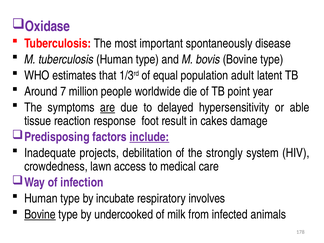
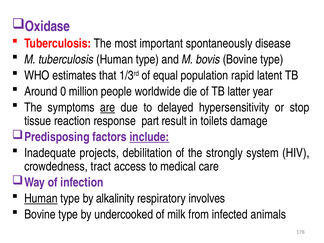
adult: adult -> rapid
7: 7 -> 0
point: point -> latter
able: able -> stop
foot: foot -> part
cakes: cakes -> toilets
lawn: lawn -> tract
Human at (41, 199) underline: none -> present
incubate: incubate -> alkalinity
Bovine at (40, 215) underline: present -> none
